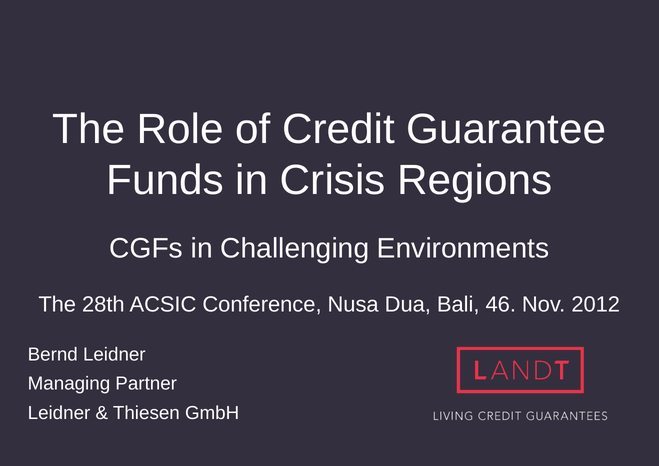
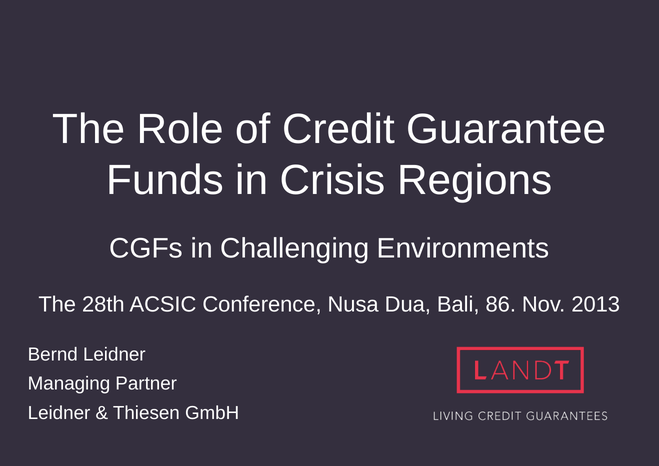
46: 46 -> 86
2012: 2012 -> 2013
